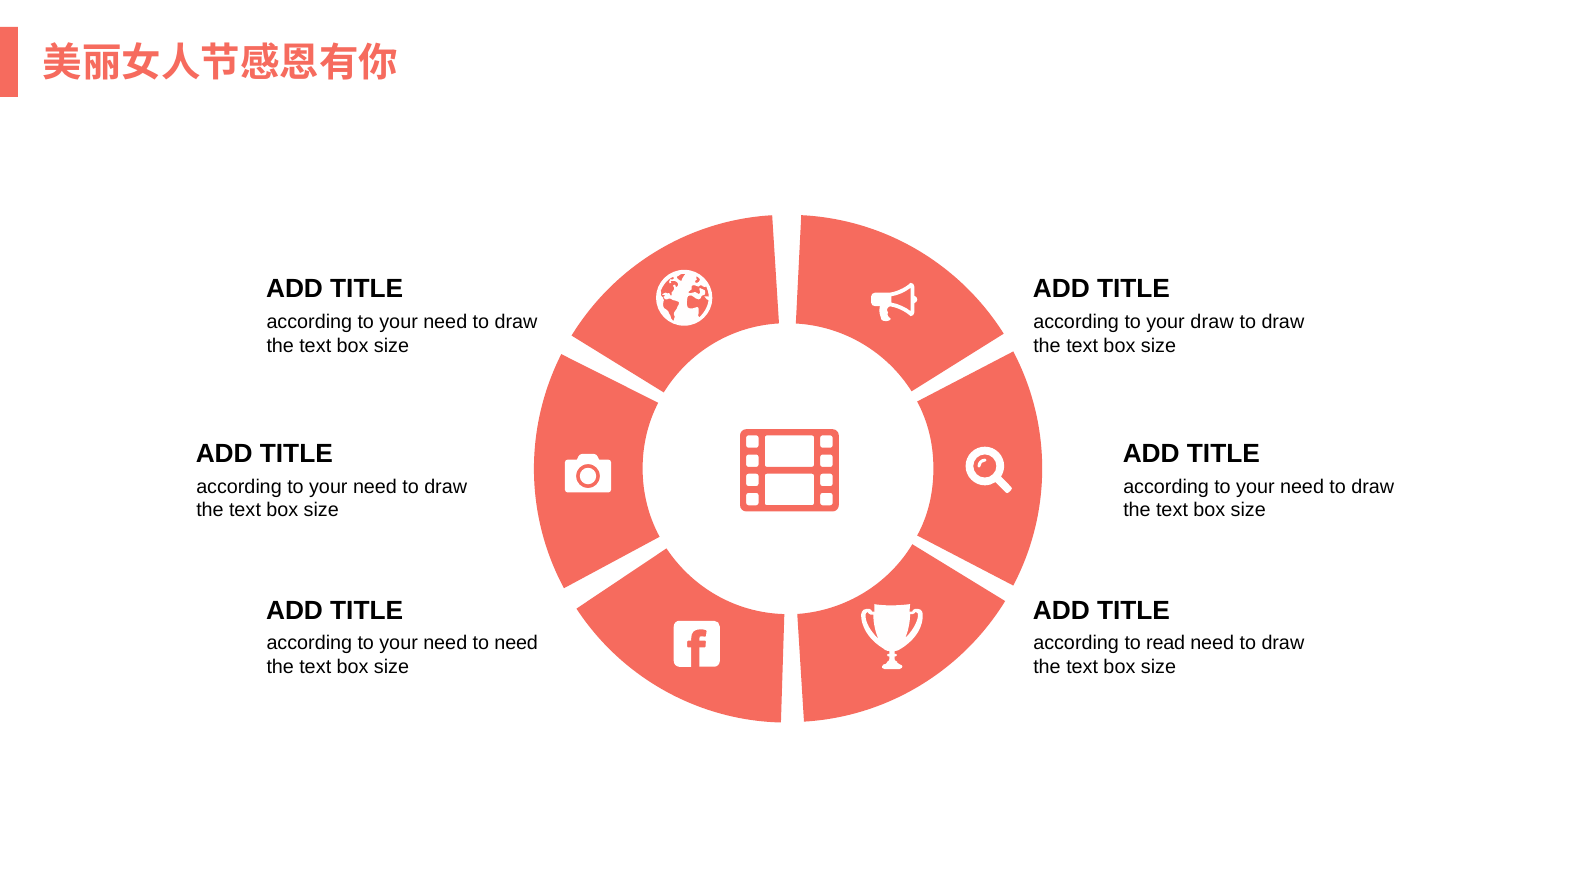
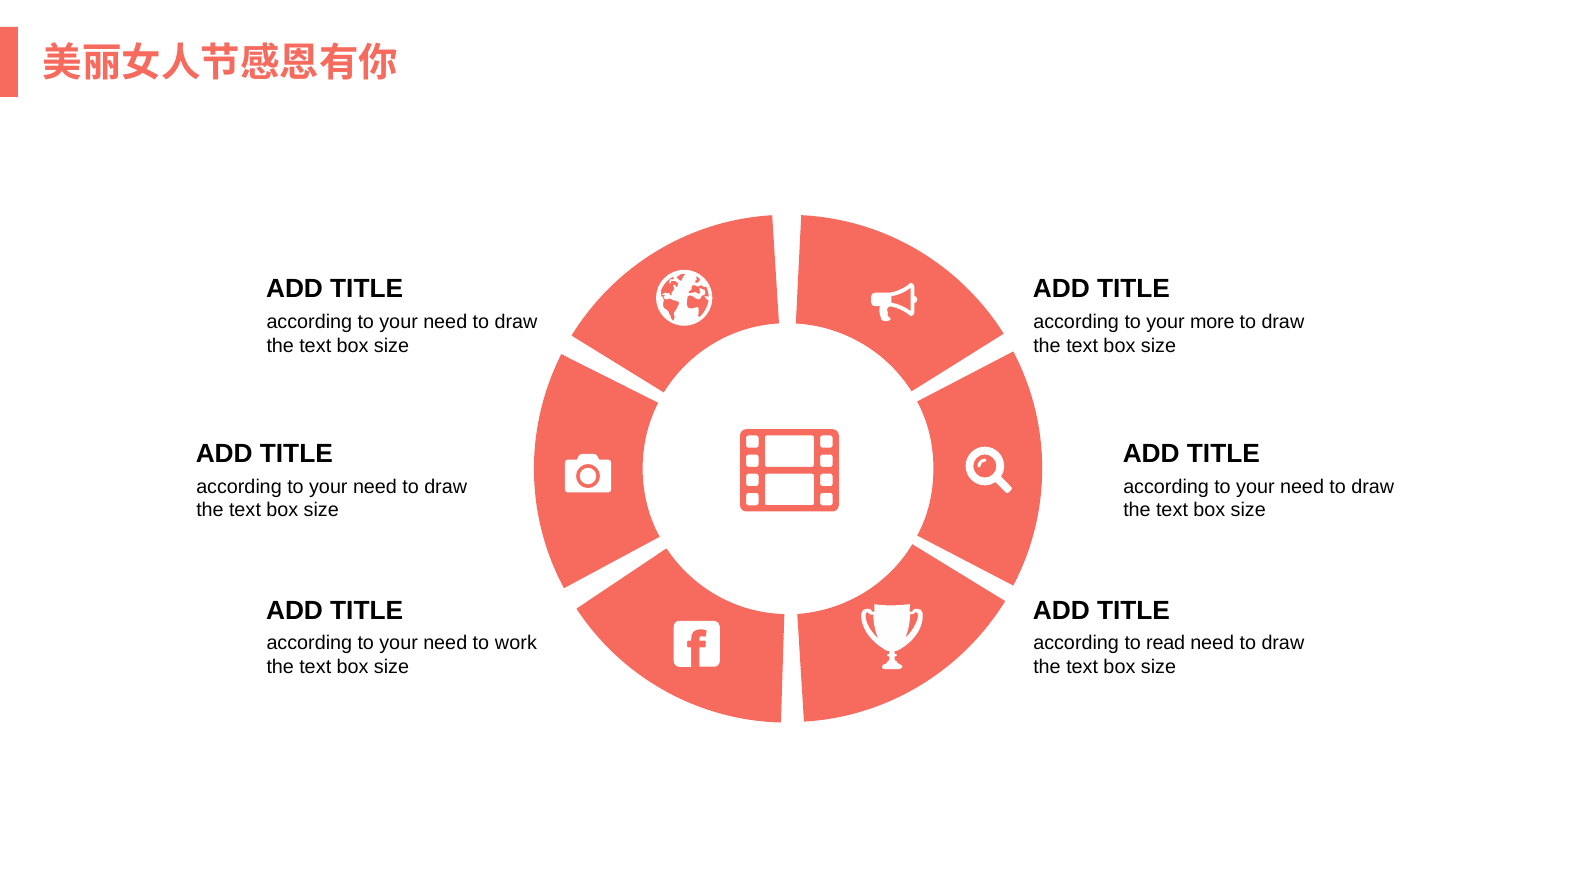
your draw: draw -> more
to need: need -> work
